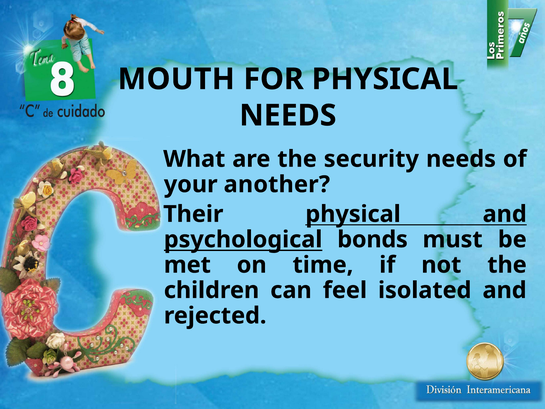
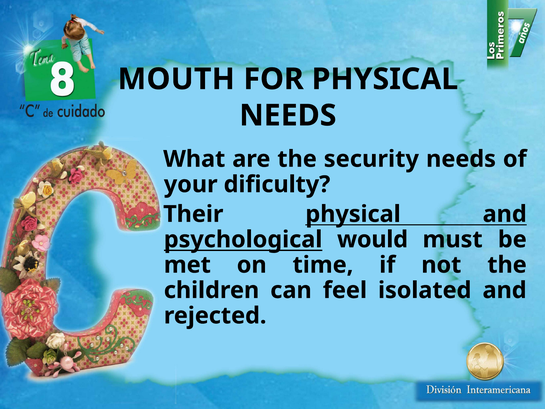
another: another -> dificulty
bonds: bonds -> would
